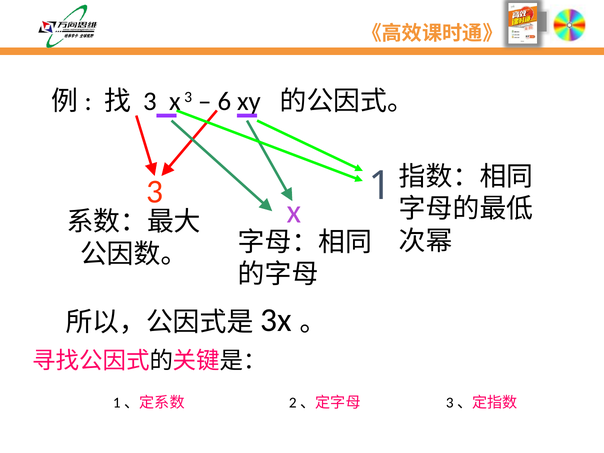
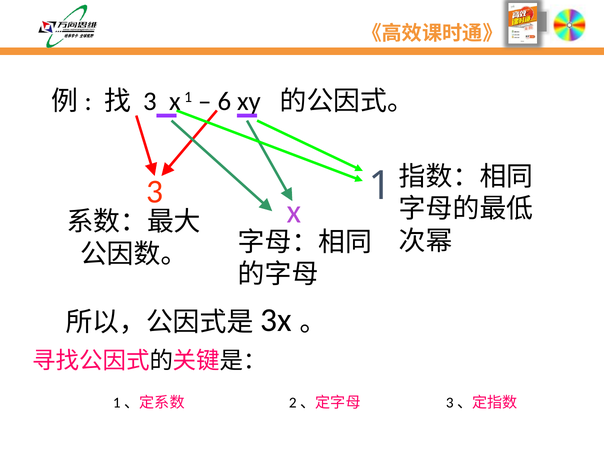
3 at (188, 97): 3 -> 1
